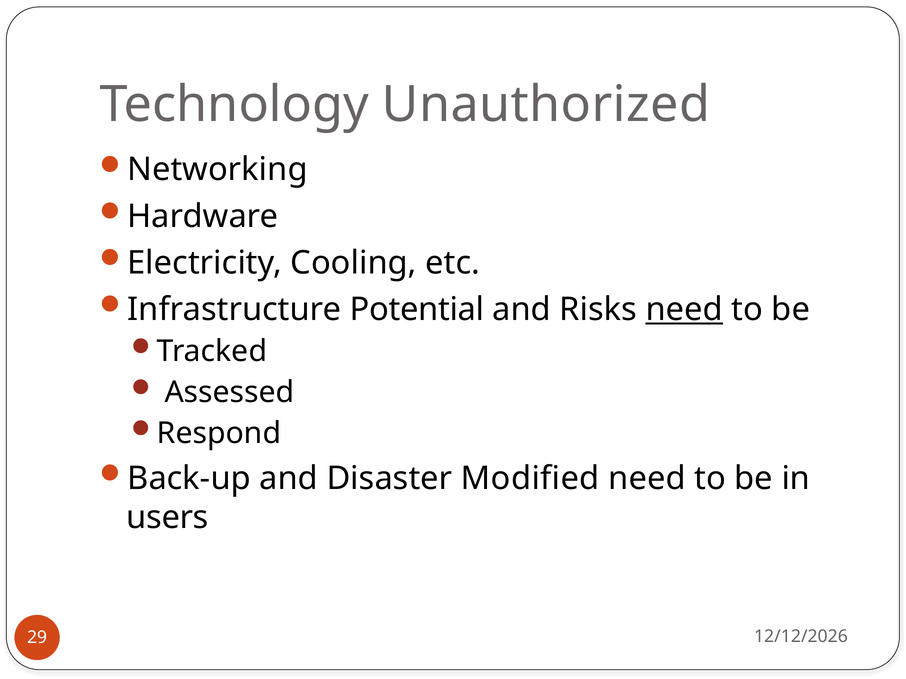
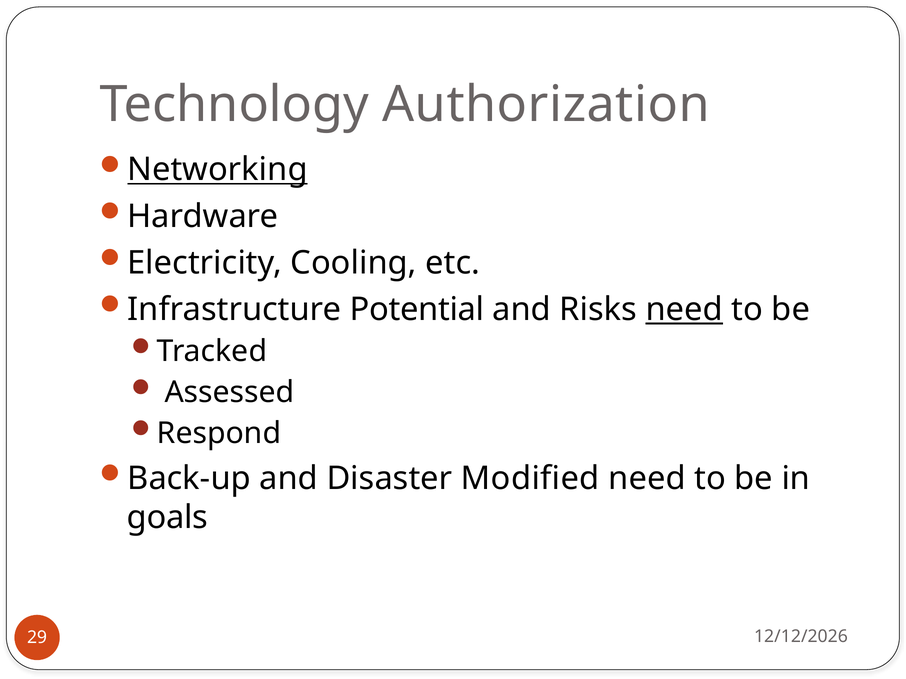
Unauthorized: Unauthorized -> Authorization
Networking underline: none -> present
users: users -> goals
